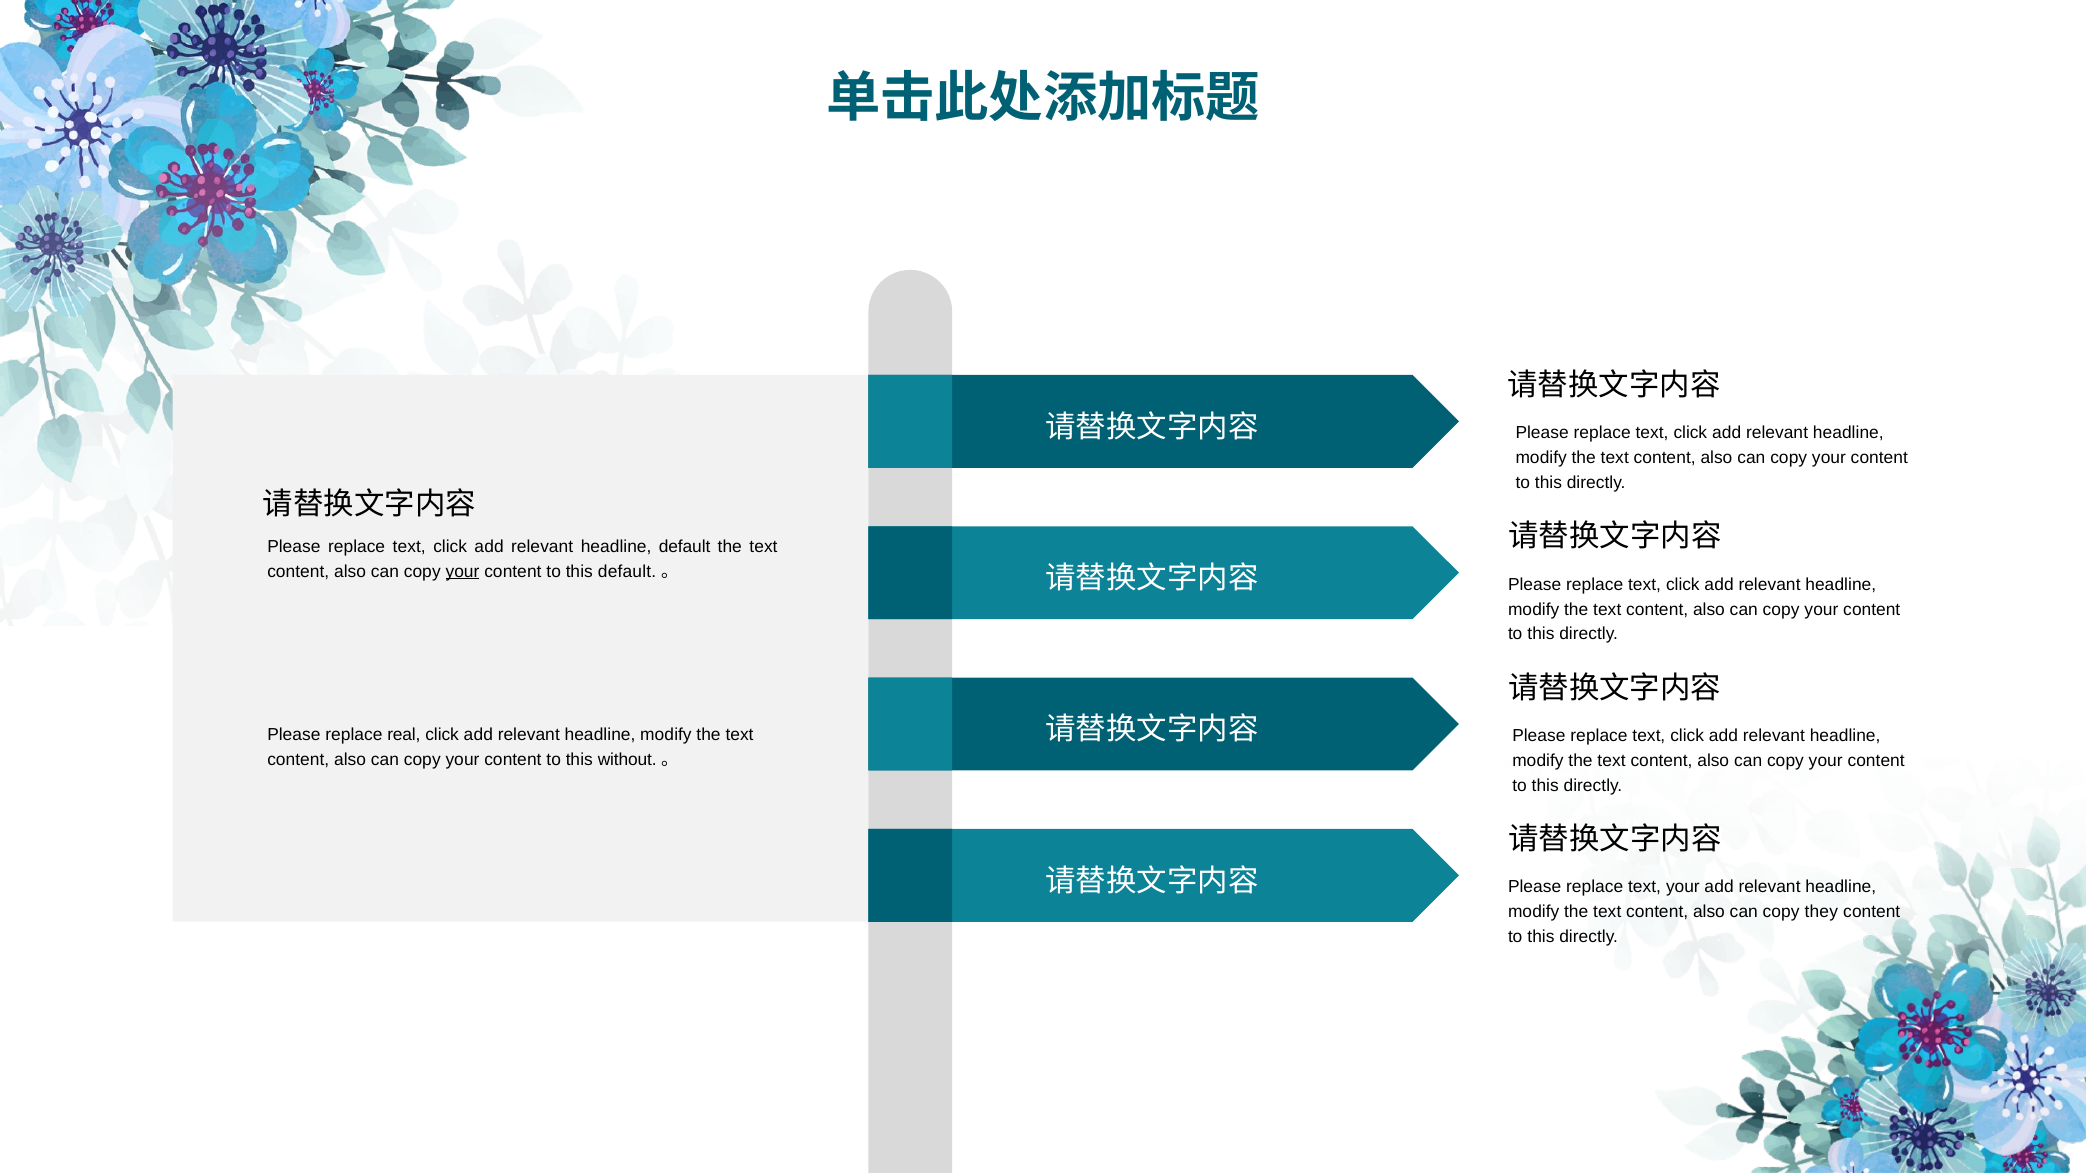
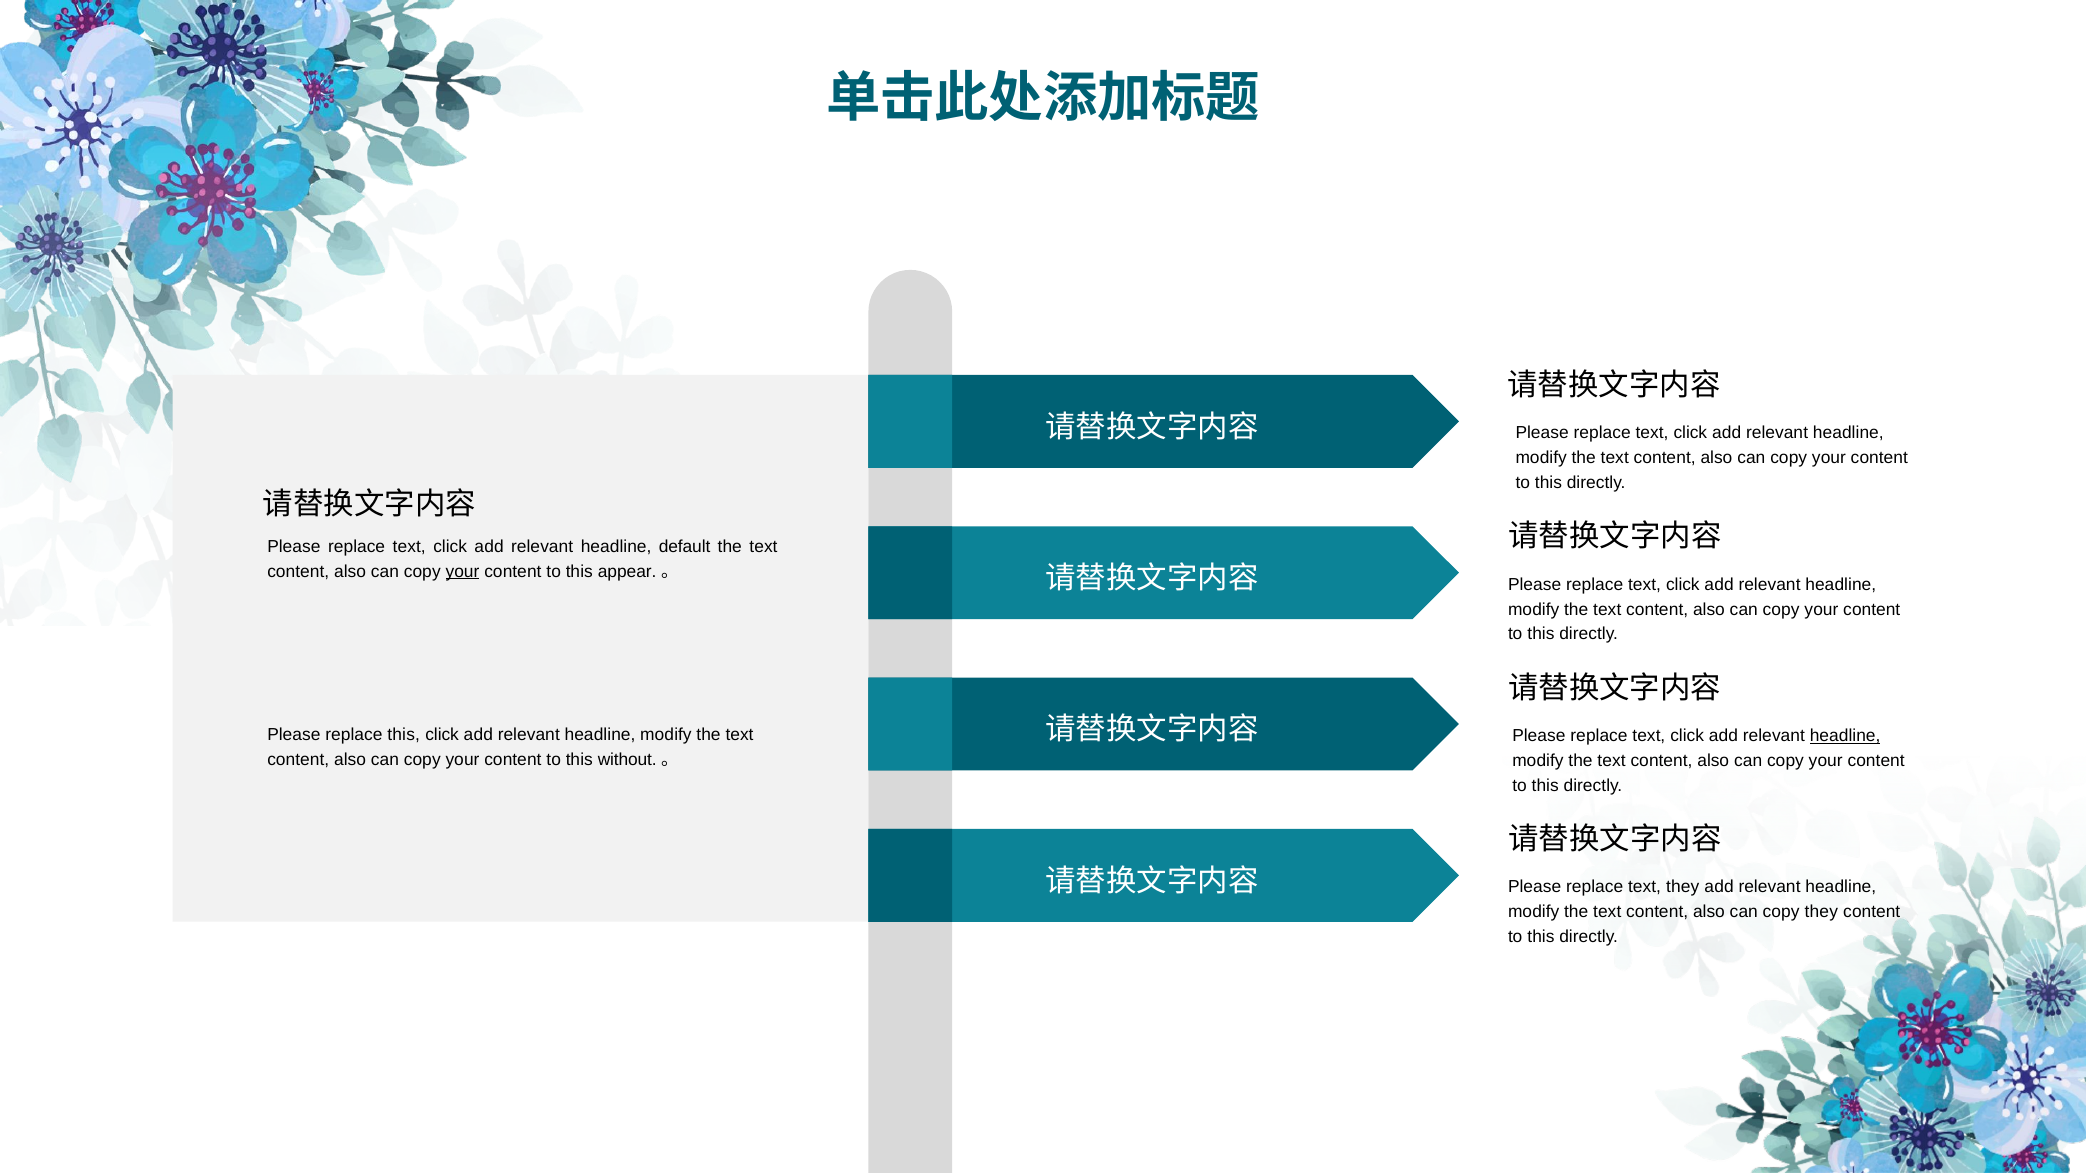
this default: default -> appear
replace real: real -> this
headline at (1845, 736) underline: none -> present
text your: your -> they
